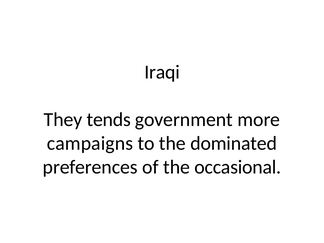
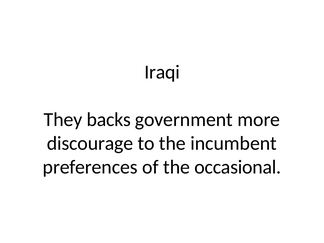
tends: tends -> backs
campaigns: campaigns -> discourage
dominated: dominated -> incumbent
